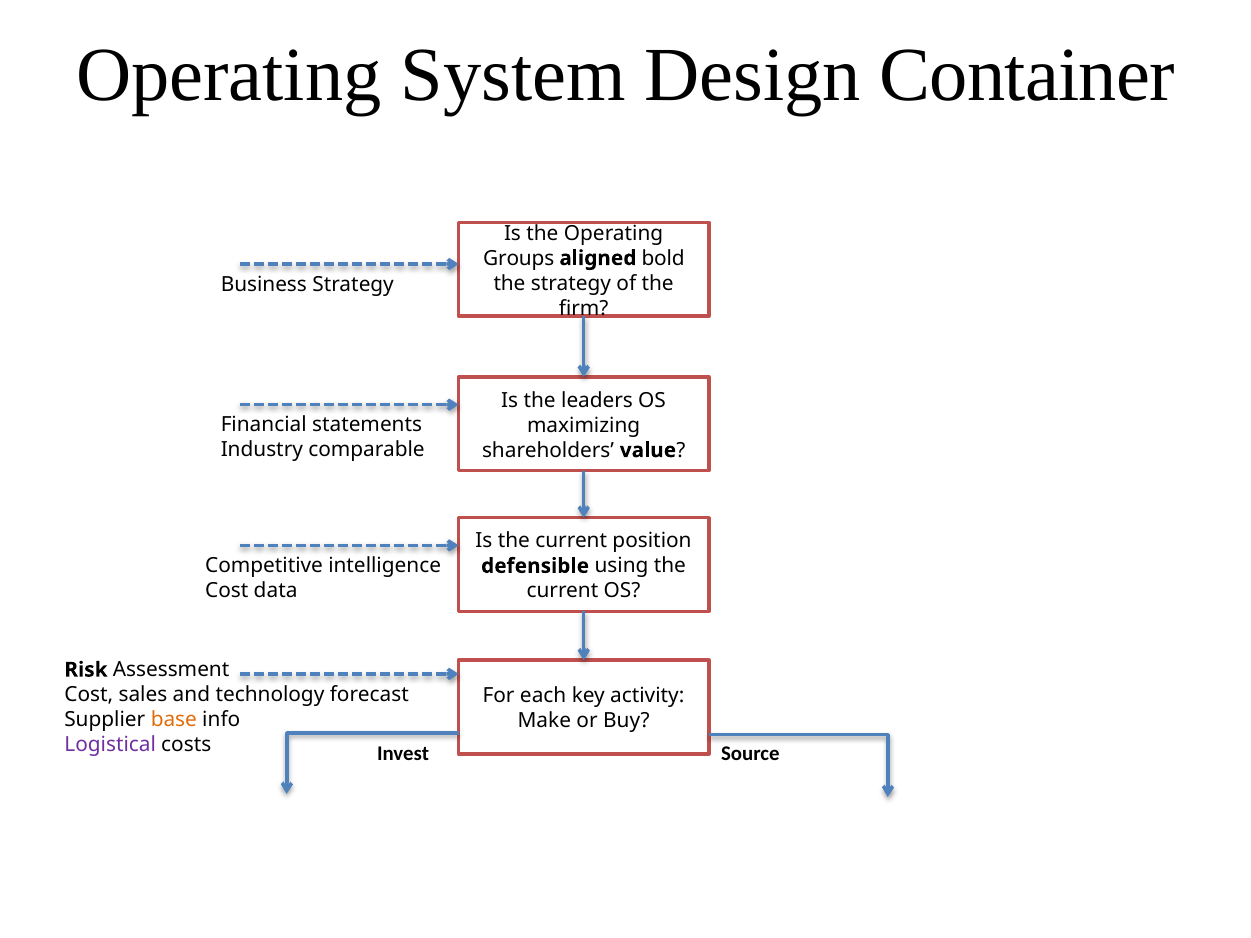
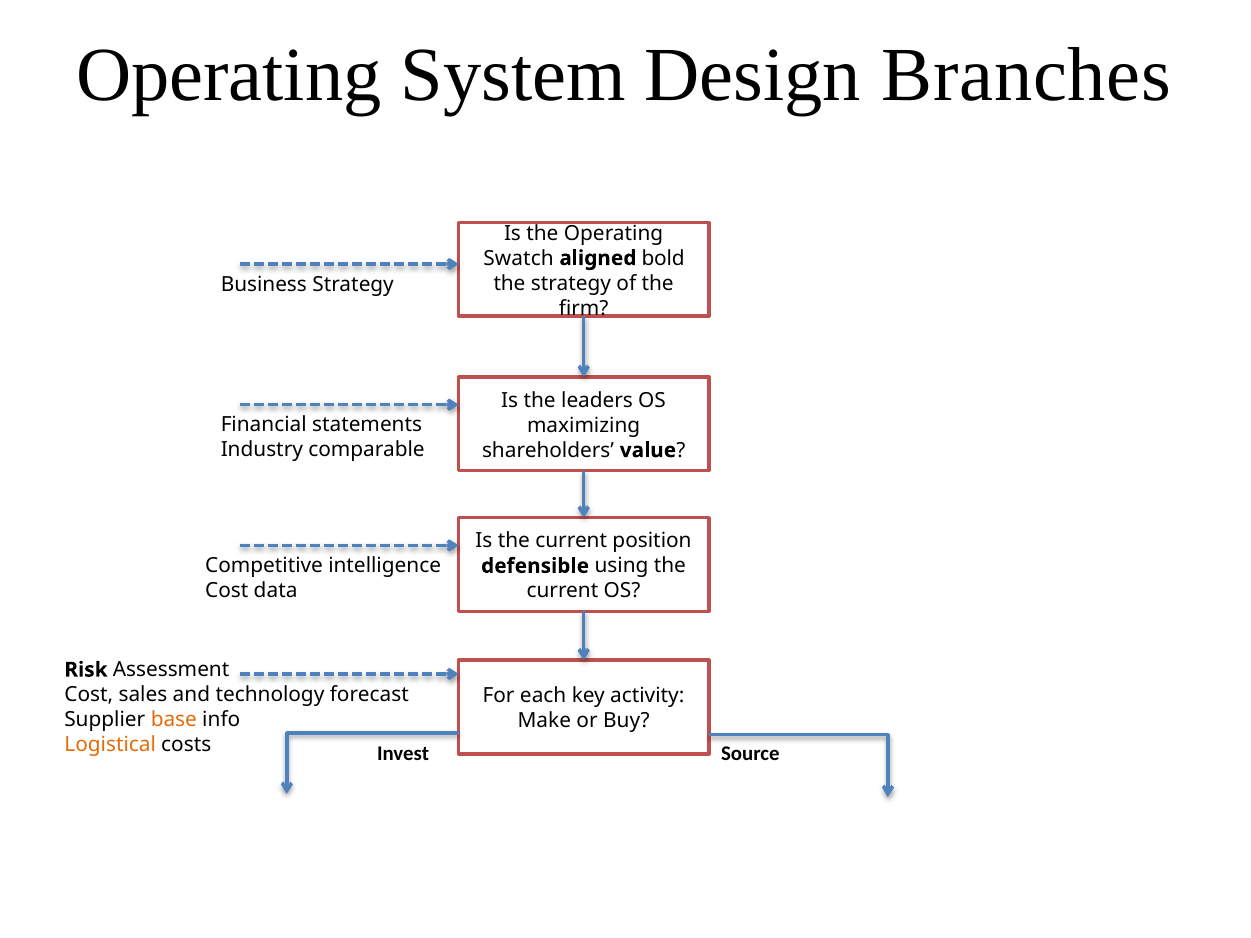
Container: Container -> Branches
Groups: Groups -> Swatch
Logistical colour: purple -> orange
